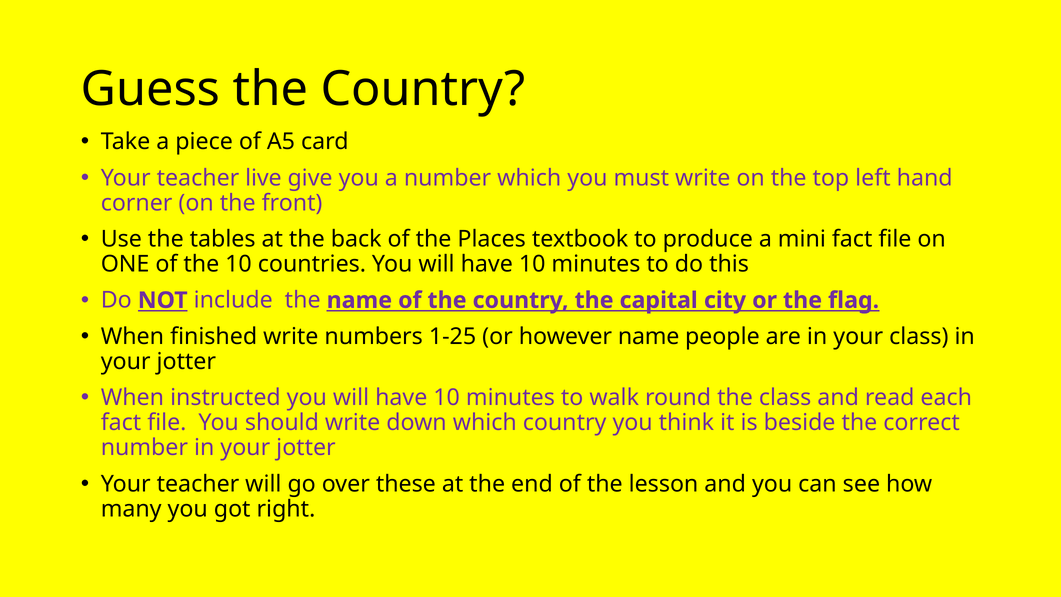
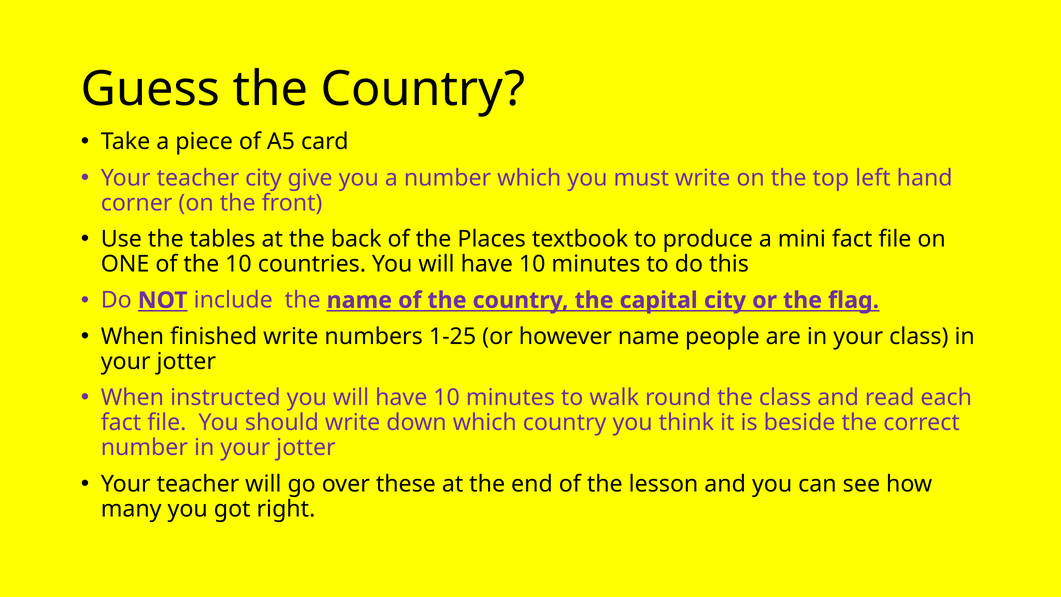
teacher live: live -> city
